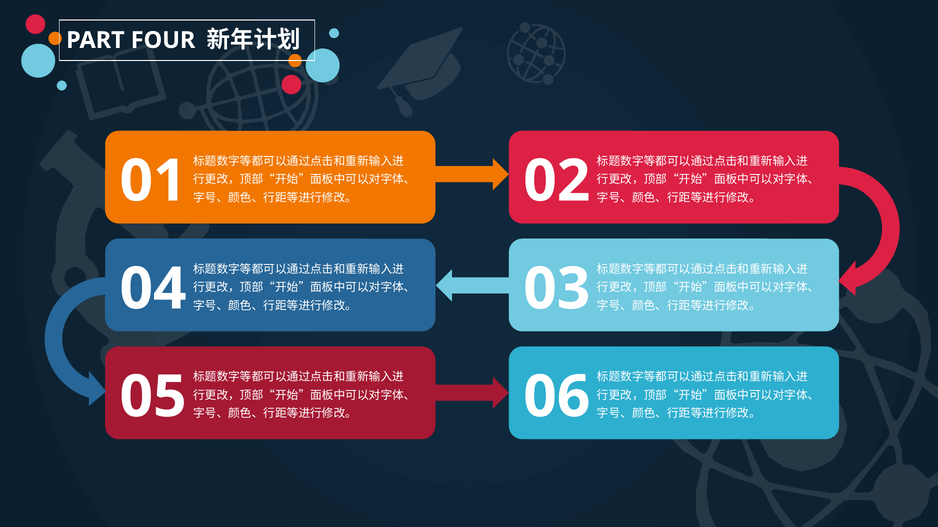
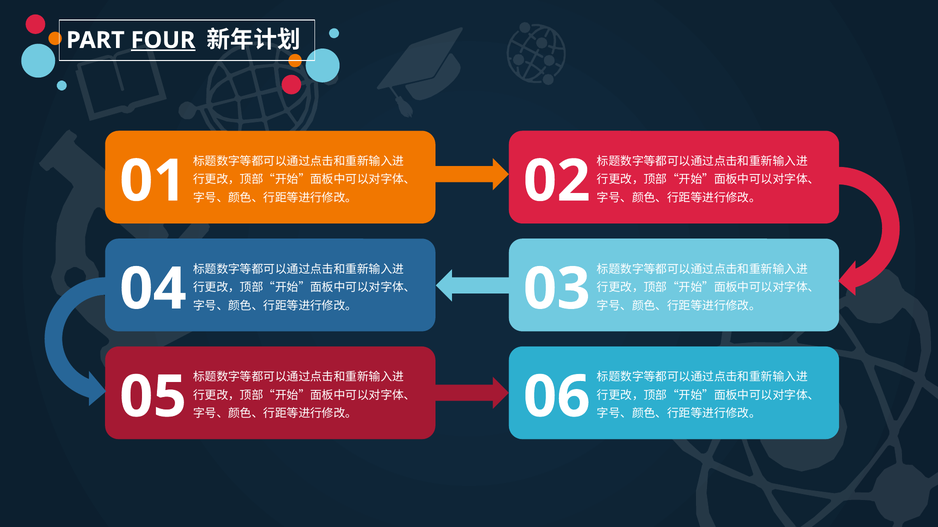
FOUR underline: none -> present
